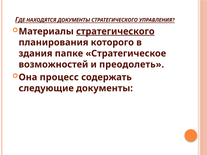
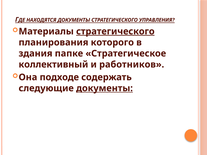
возможностей: возможностей -> коллективный
преодолеть: преодолеть -> работников
процесс: процесс -> подходе
документы at (105, 88) underline: none -> present
